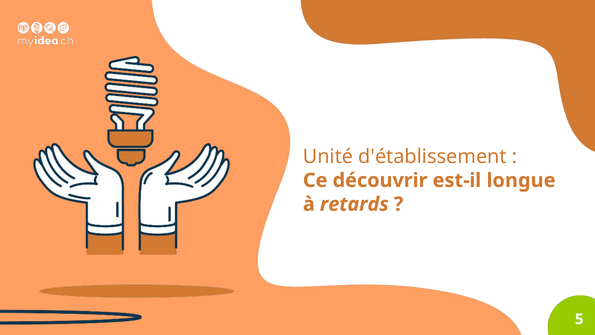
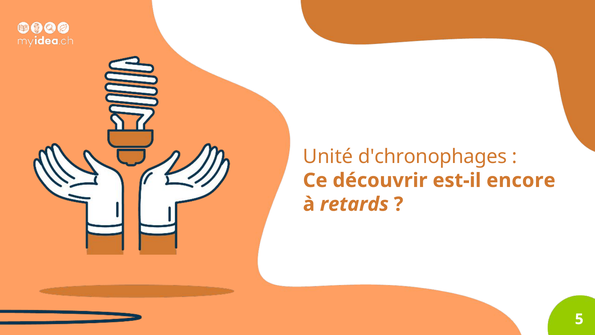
d'établissement: d'établissement -> d'chronophages
longue: longue -> encore
